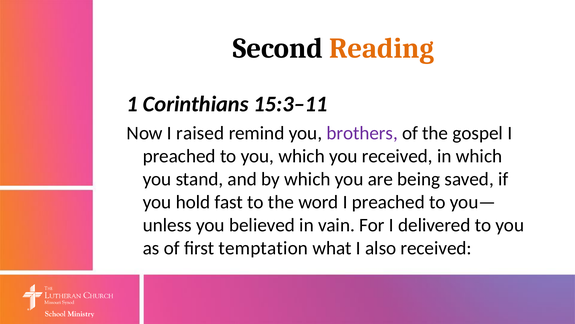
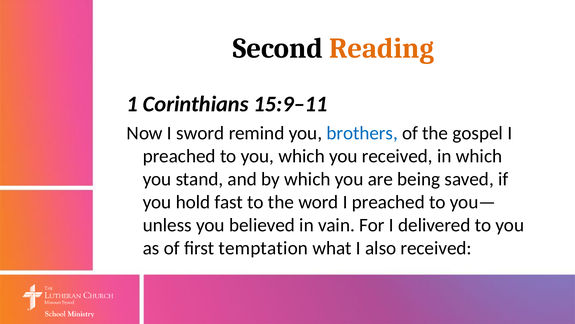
15:3–11: 15:3–11 -> 15:9–11
raised: raised -> sword
brothers colour: purple -> blue
